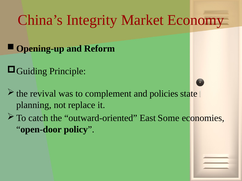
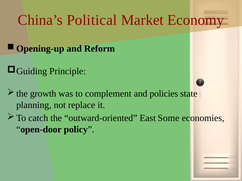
Integrity: Integrity -> Political
revival: revival -> growth
